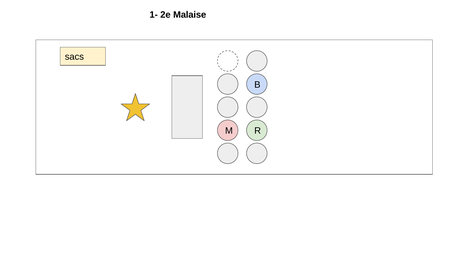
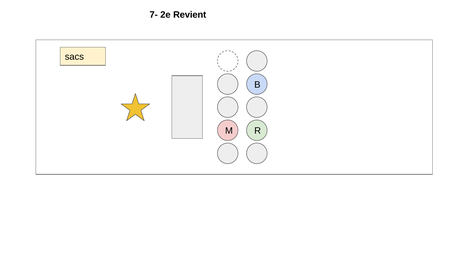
1-: 1- -> 7-
Malaise: Malaise -> Revient
